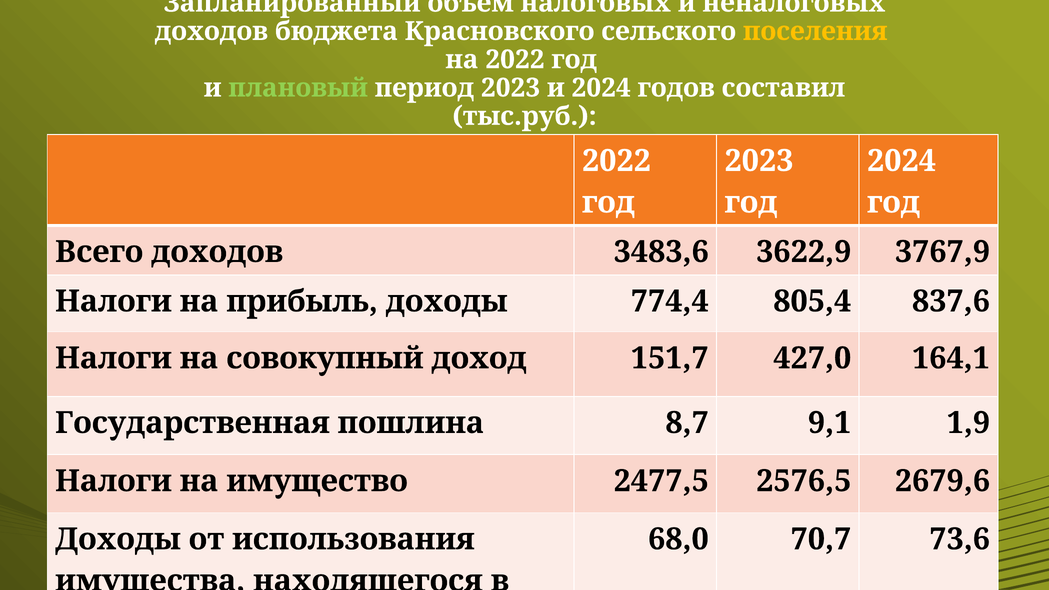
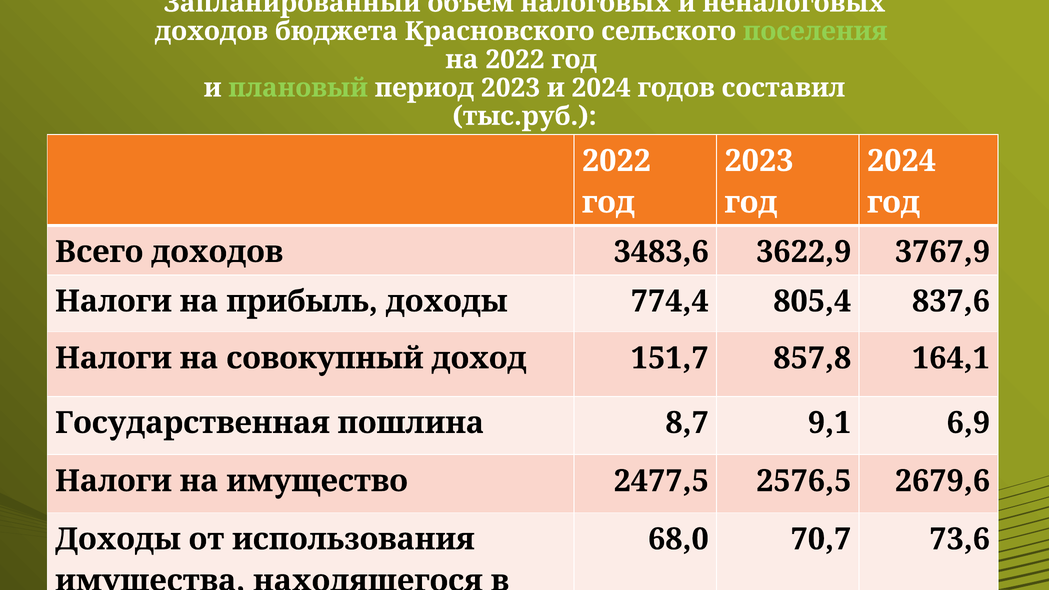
поселения colour: yellow -> light green
427,0: 427,0 -> 857,8
1,9: 1,9 -> 6,9
